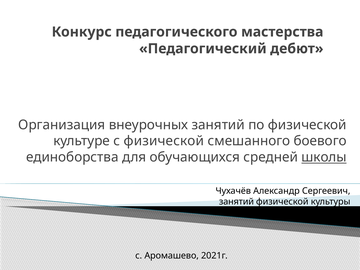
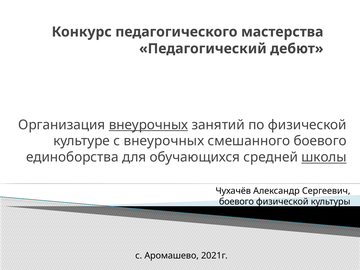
внеурочных at (148, 125) underline: none -> present
с физической: физической -> внеурочных
занятий at (236, 202): занятий -> боевого
